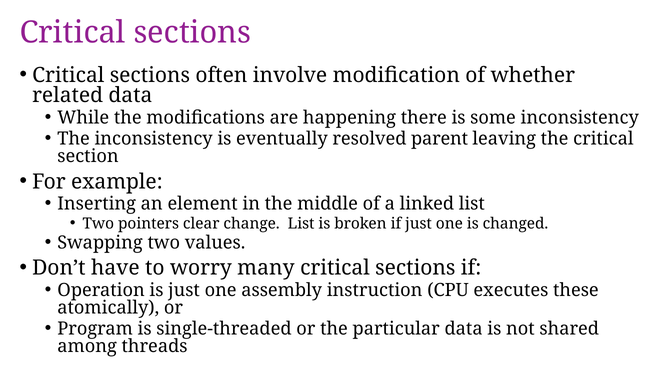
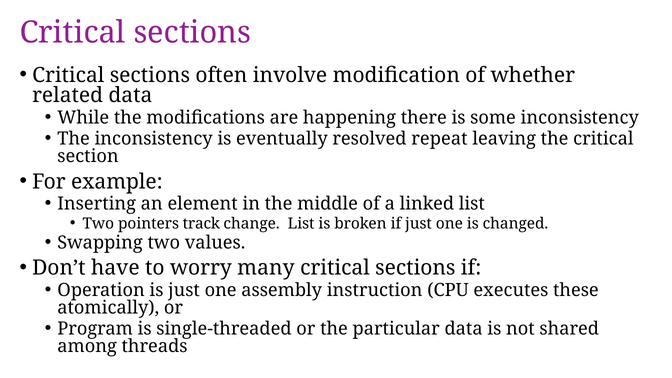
parent: parent -> repeat
clear: clear -> track
